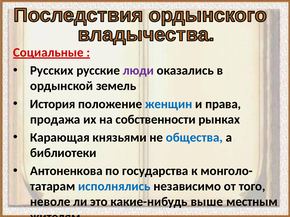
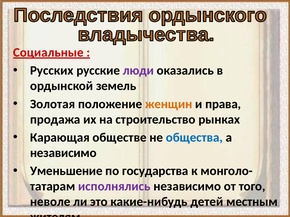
История: История -> Золотая
женщин colour: blue -> orange
собственности: собственности -> строительство
Карающая князьями: князьями -> обществе
библиотеки at (63, 153): библиотеки -> независимо
Антоненкова: Антоненкова -> Уменьшение
исполнялись colour: blue -> purple
выше: выше -> детей
